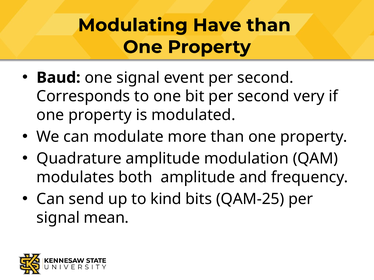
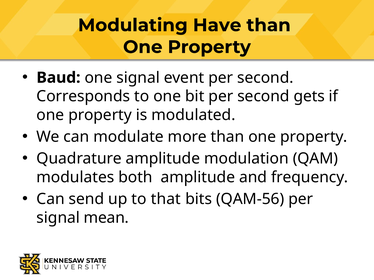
very: very -> gets
kind: kind -> that
QAM-25: QAM-25 -> QAM-56
